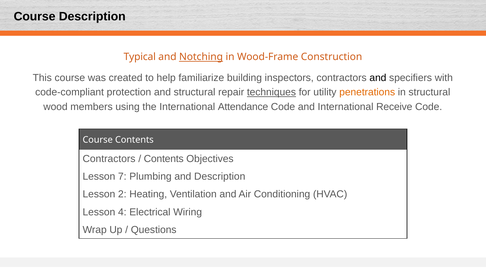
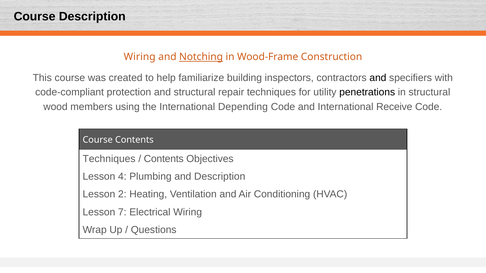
Typical at (140, 57): Typical -> Wiring
techniques at (271, 92) underline: present -> none
penetrations colour: orange -> black
Attendance: Attendance -> Depending
Contractors at (109, 159): Contractors -> Techniques
7: 7 -> 4
4: 4 -> 7
